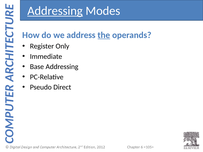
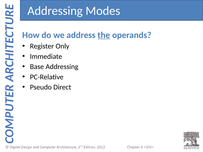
Addressing at (55, 11) underline: present -> none
